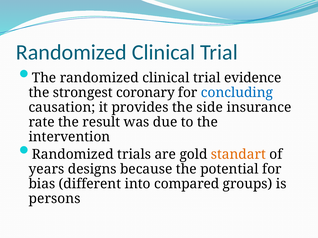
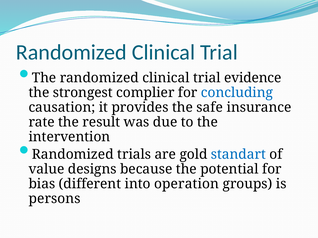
coronary: coronary -> complier
side: side -> safe
standart colour: orange -> blue
years: years -> value
compared: compared -> operation
